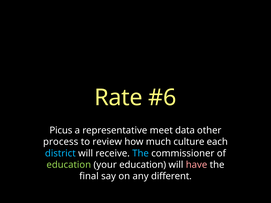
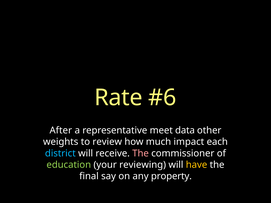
Picus: Picus -> After
process: process -> weights
culture: culture -> impact
The at (141, 153) colour: light blue -> pink
your education: education -> reviewing
have colour: pink -> yellow
different: different -> property
